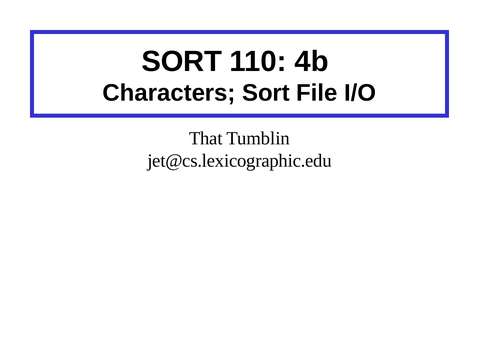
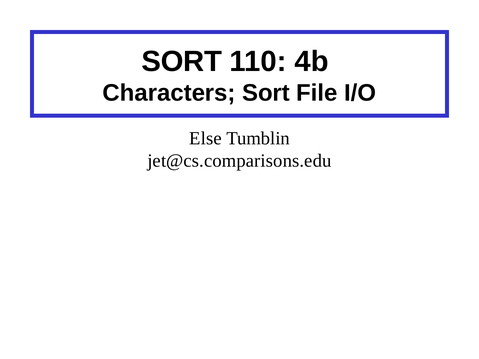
That: That -> Else
jet@cs.lexicographic.edu: jet@cs.lexicographic.edu -> jet@cs.comparisons.edu
